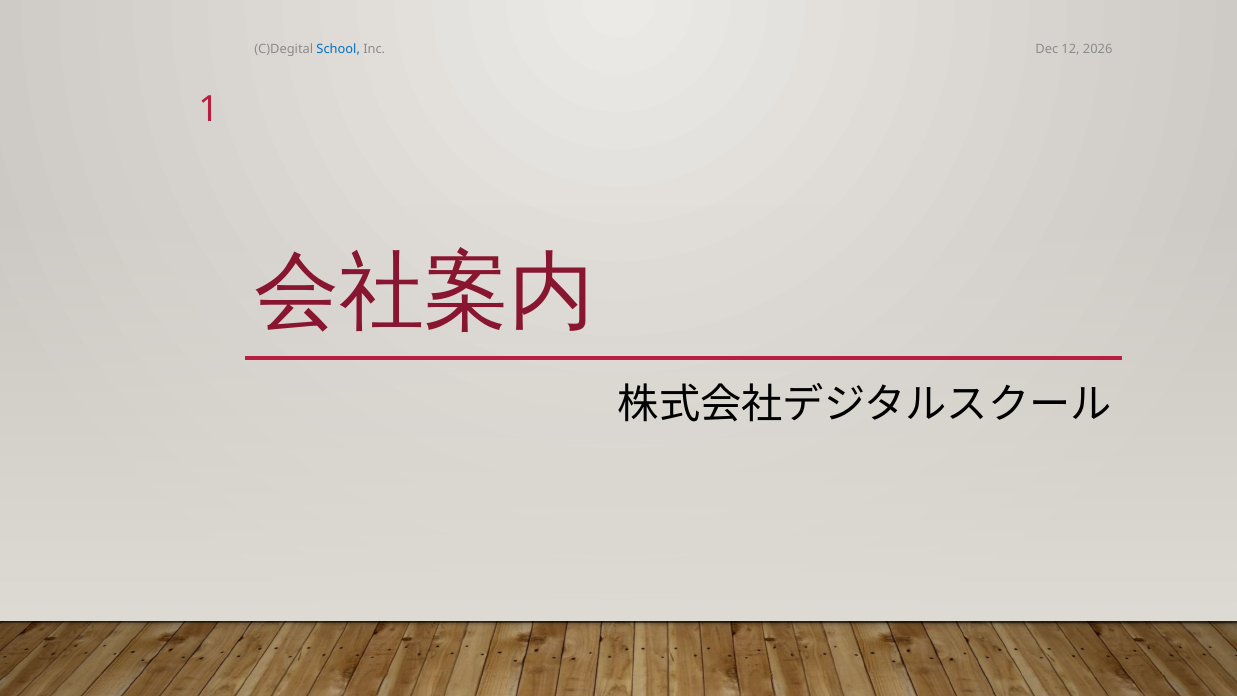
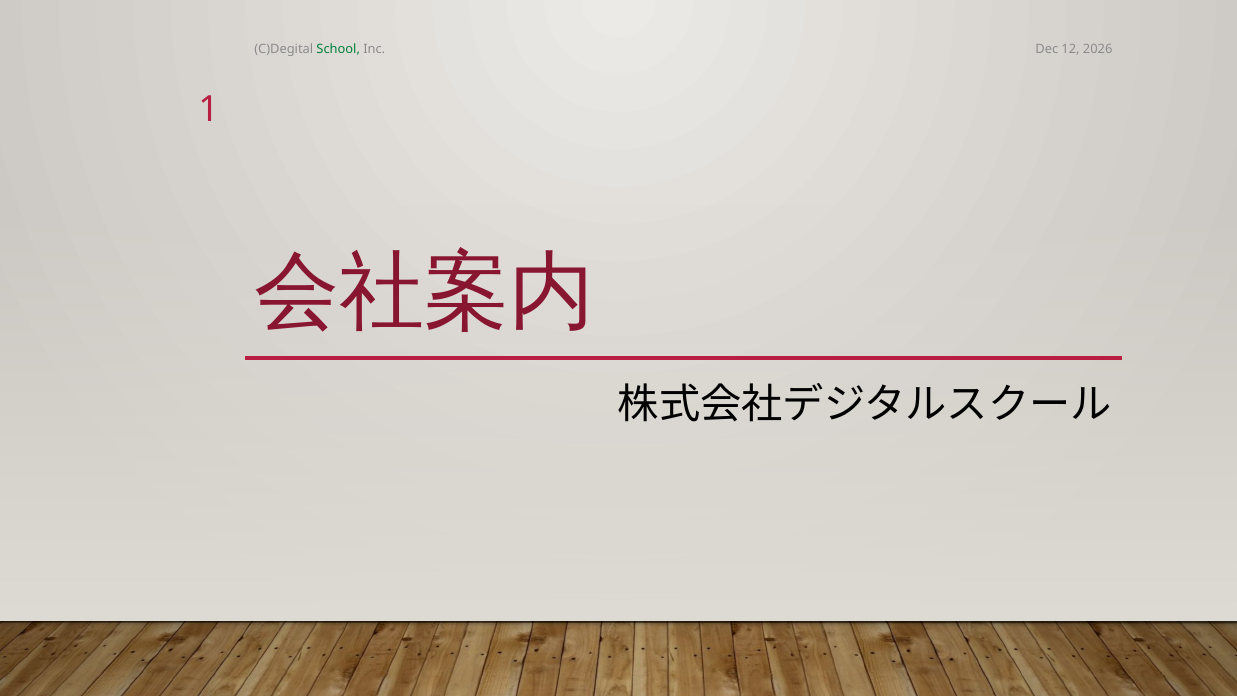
School colour: blue -> green
